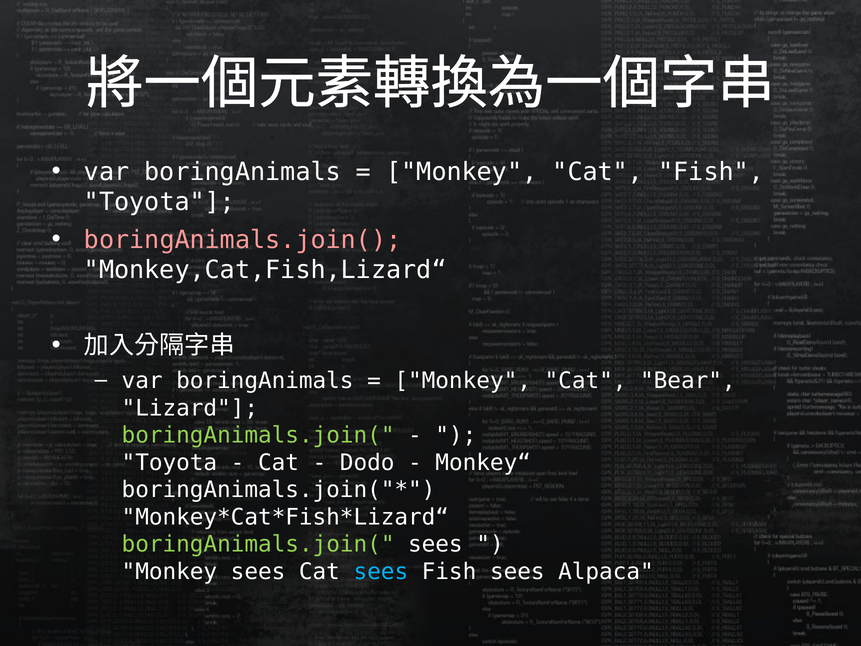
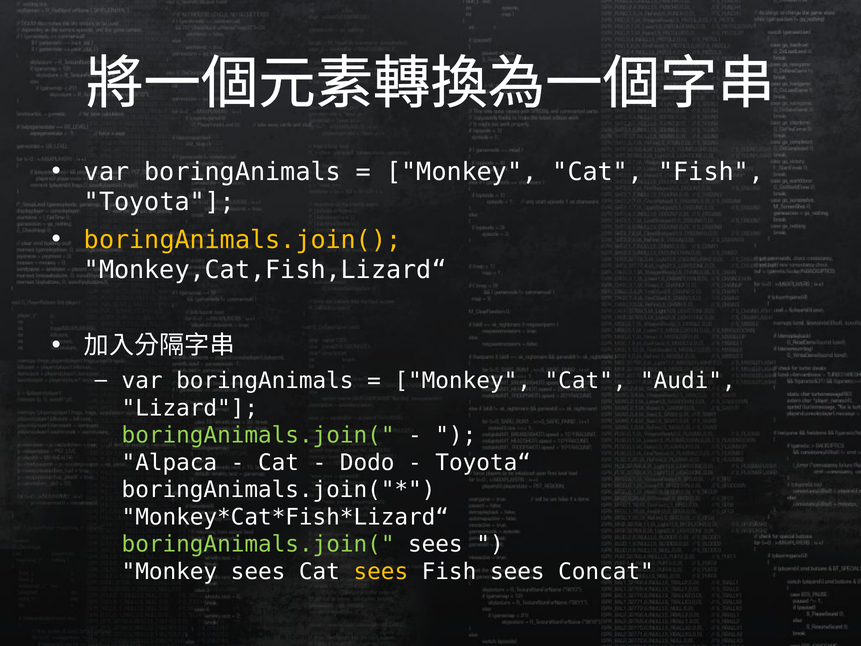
boringAnimals.join( at (243, 240) colour: pink -> yellow
Bear: Bear -> Audi
Toyota at (169, 462): Toyota -> Alpaca
Monkey“: Monkey“ -> Toyota“
sees at (381, 571) colour: light blue -> yellow
Alpaca: Alpaca -> Concat
